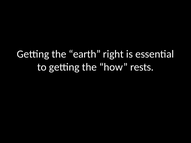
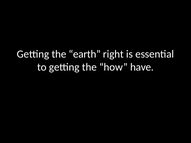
rests: rests -> have
